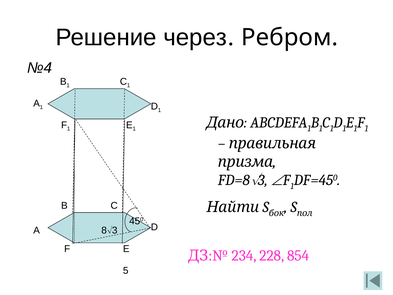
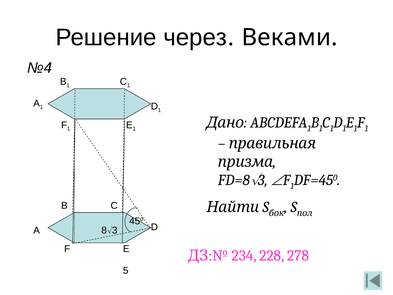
Ребром: Ребром -> Веками
854: 854 -> 278
